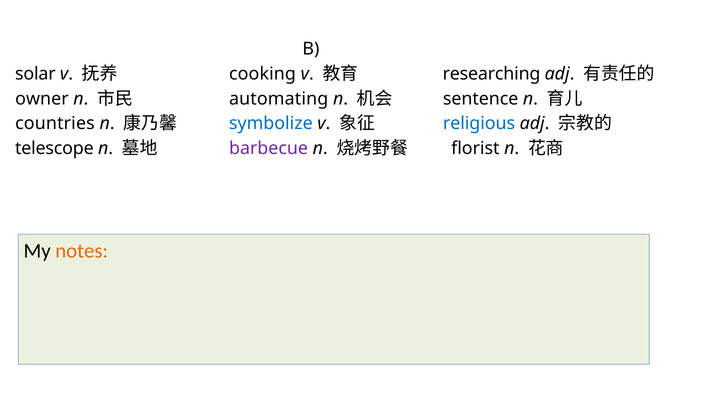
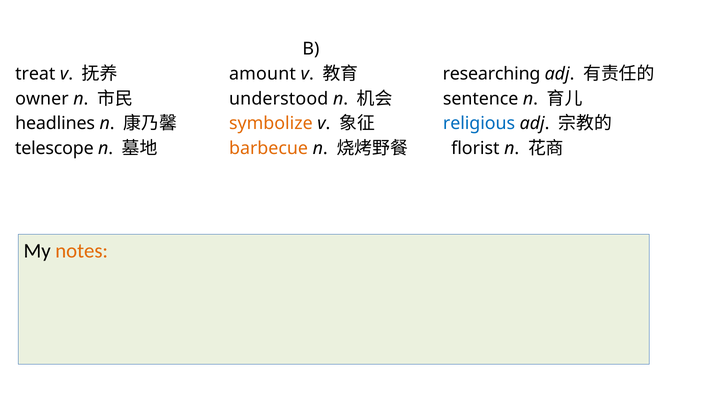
solar: solar -> treat
cooking: cooking -> amount
automating: automating -> understood
countries: countries -> headlines
symbolize colour: blue -> orange
barbecue colour: purple -> orange
